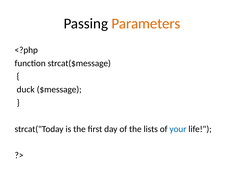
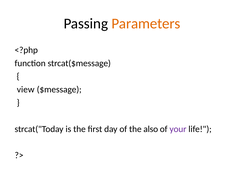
duck: duck -> view
lists: lists -> also
your colour: blue -> purple
